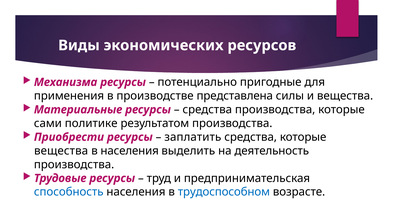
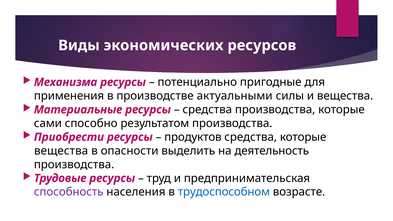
представлена: представлена -> актуальными
политике: политике -> способно
заплатить: заплатить -> продуктов
в населения: населения -> опасности
способность colour: blue -> purple
